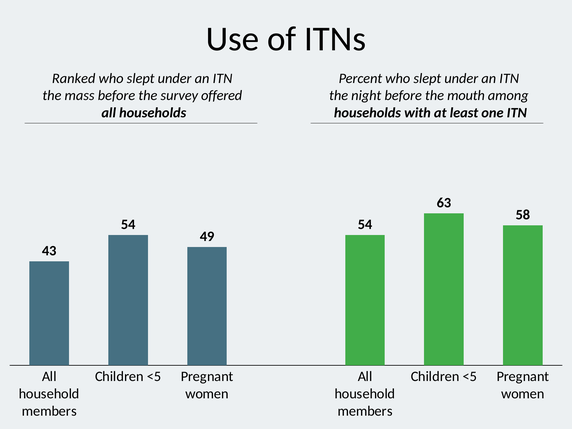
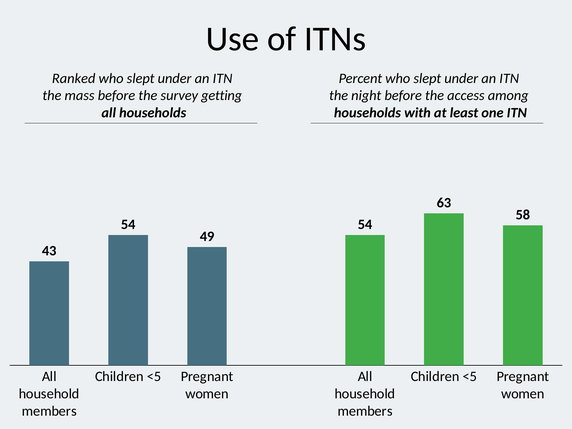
offered: offered -> getting
mouth: mouth -> access
